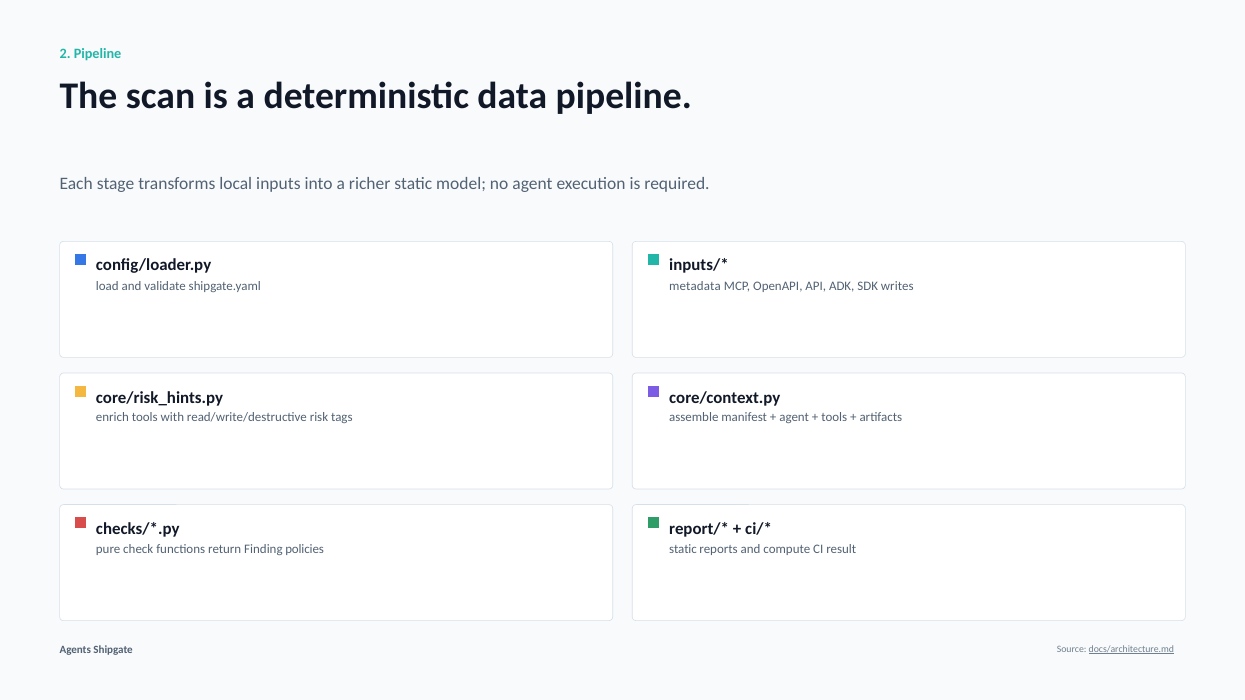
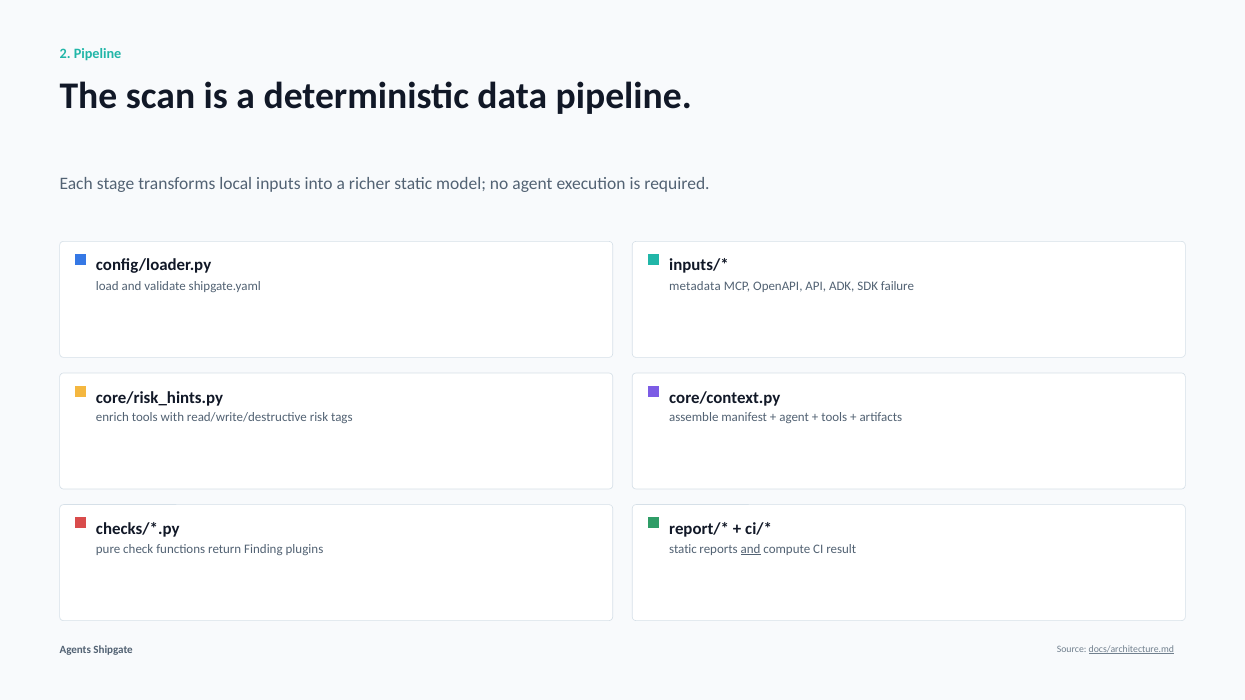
writes: writes -> failure
policies: policies -> plugins
and at (751, 549) underline: none -> present
